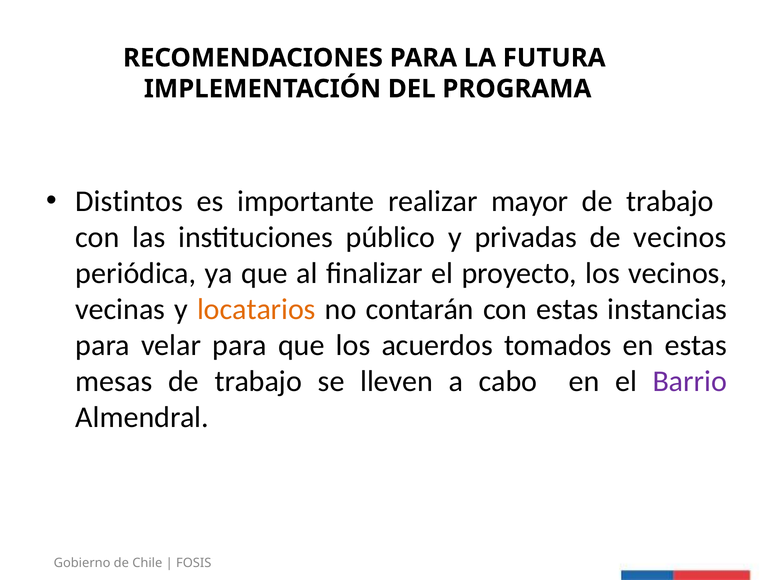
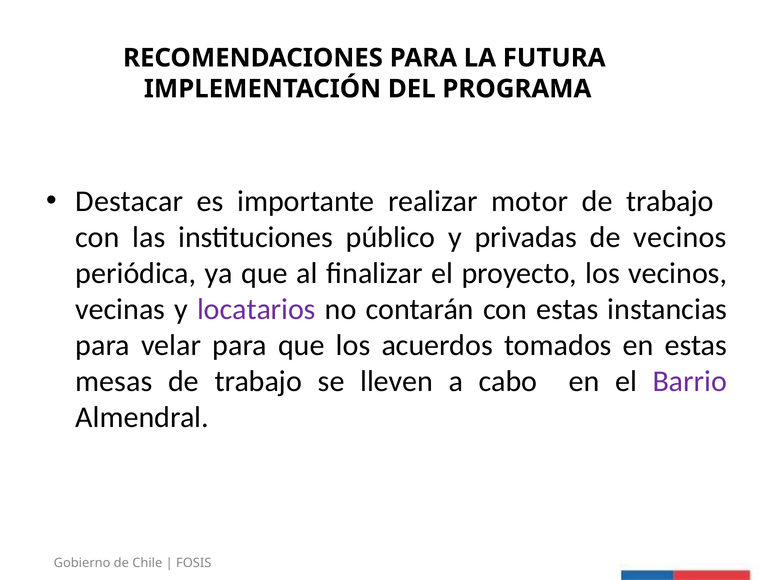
Distintos: Distintos -> Destacar
mayor: mayor -> motor
locatarios colour: orange -> purple
